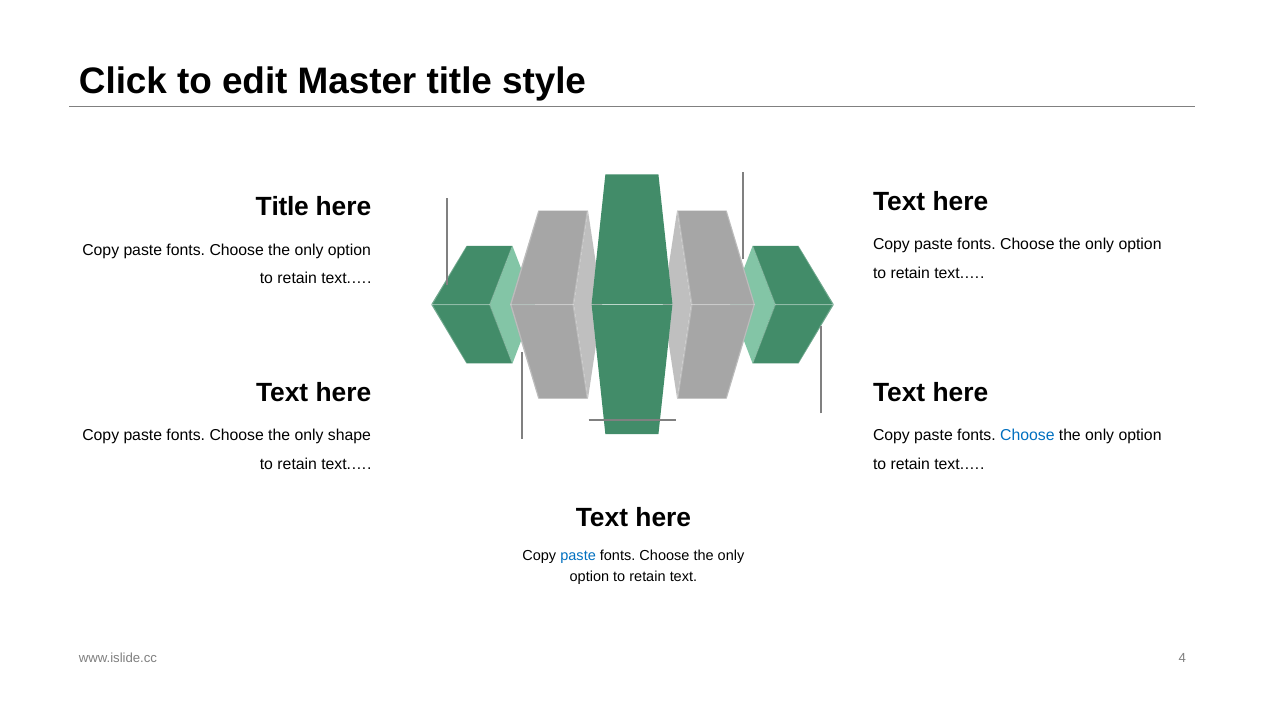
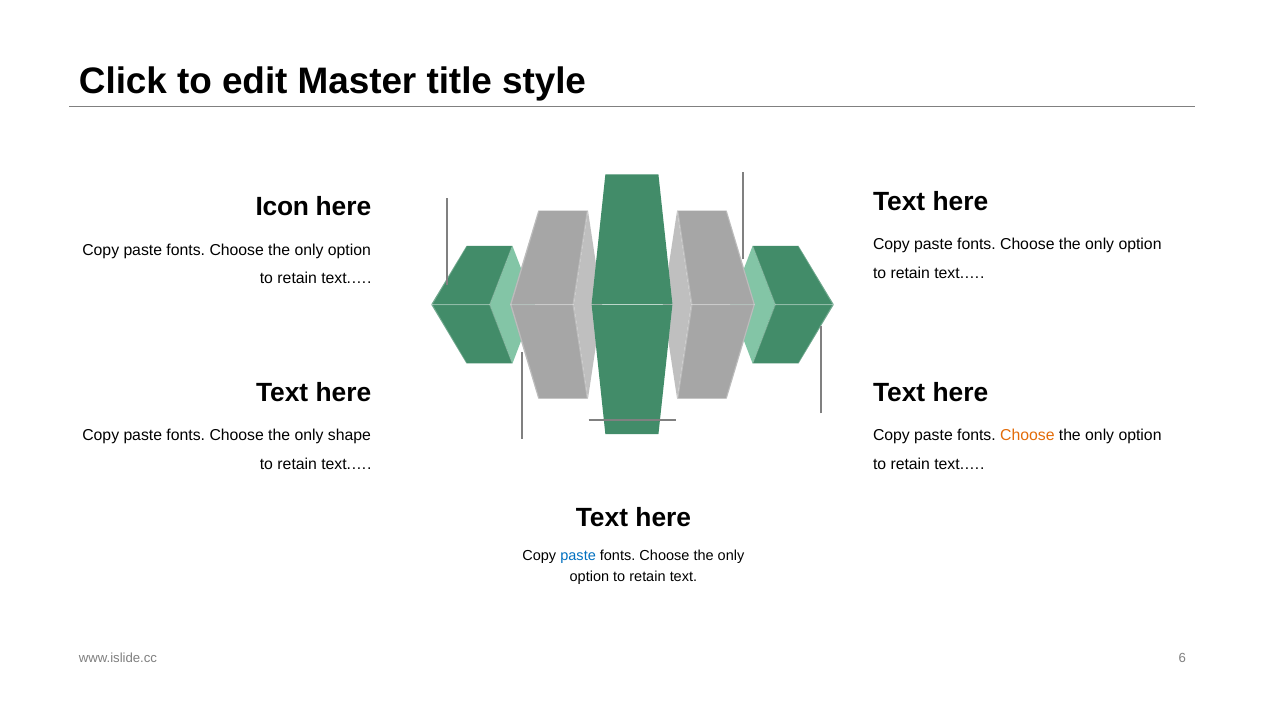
Title at (282, 207): Title -> Icon
Choose at (1027, 436) colour: blue -> orange
4: 4 -> 6
